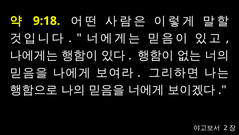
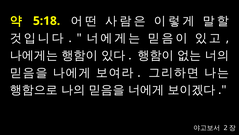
9:18: 9:18 -> 5:18
